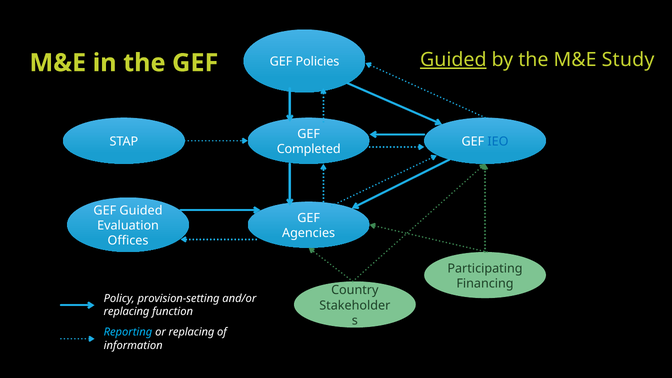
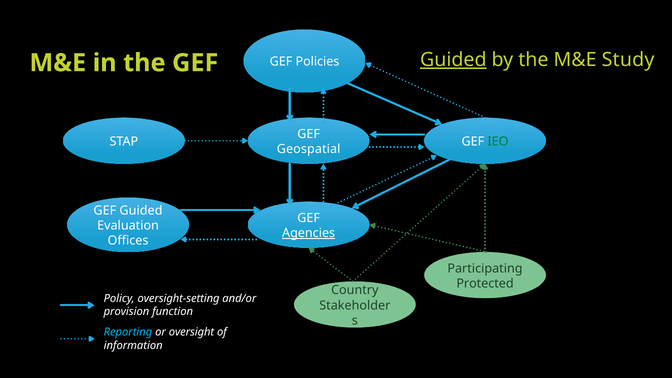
IEO colour: blue -> green
Completed: Completed -> Geospatial
Agencies underline: none -> present
Financing: Financing -> Protected
provision-setting: provision-setting -> oversight-setting
replacing at (127, 312): replacing -> provision
or replacing: replacing -> oversight
